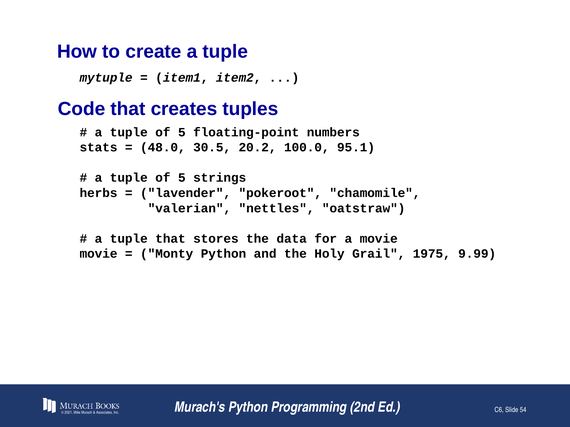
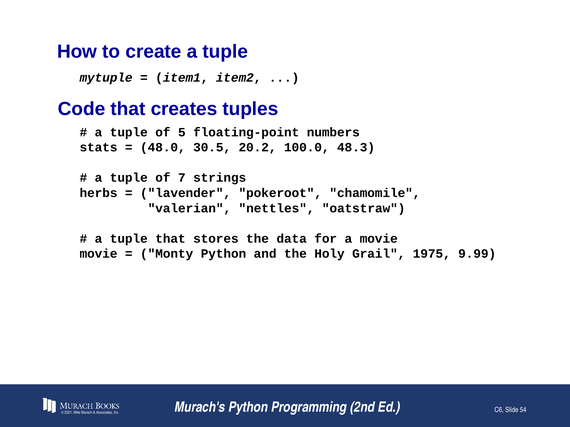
95.1: 95.1 -> 48.3
5 at (182, 178): 5 -> 7
